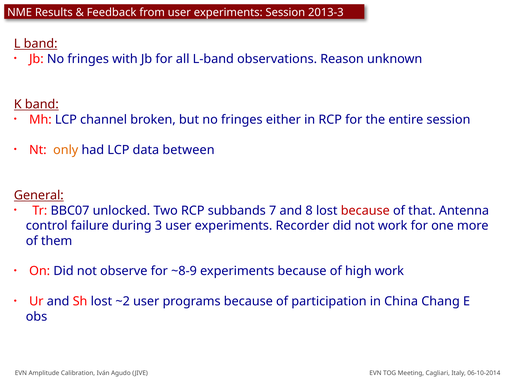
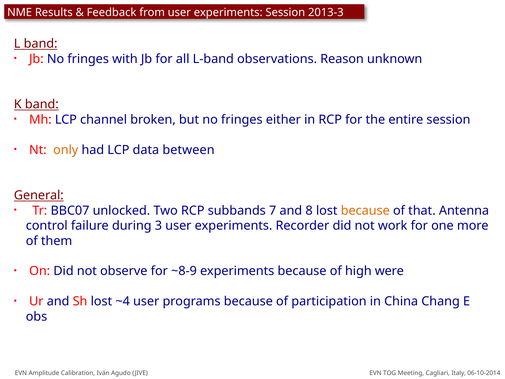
because at (365, 210) colour: red -> orange
high work: work -> were
~2: ~2 -> ~4
